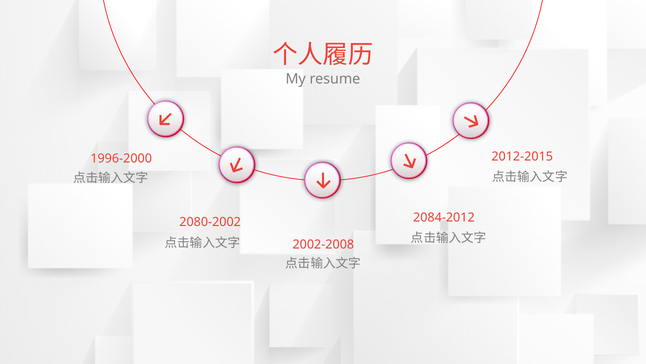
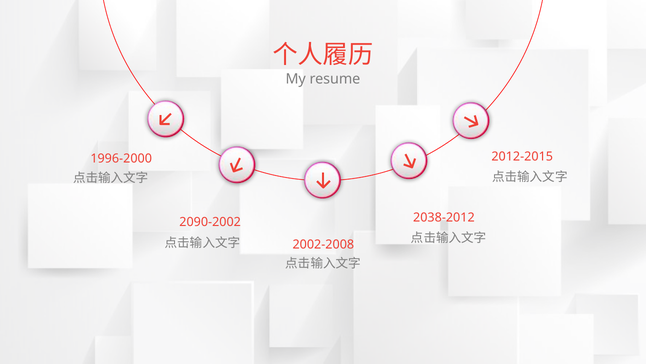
2084-2012: 2084-2012 -> 2038-2012
2080-2002: 2080-2002 -> 2090-2002
